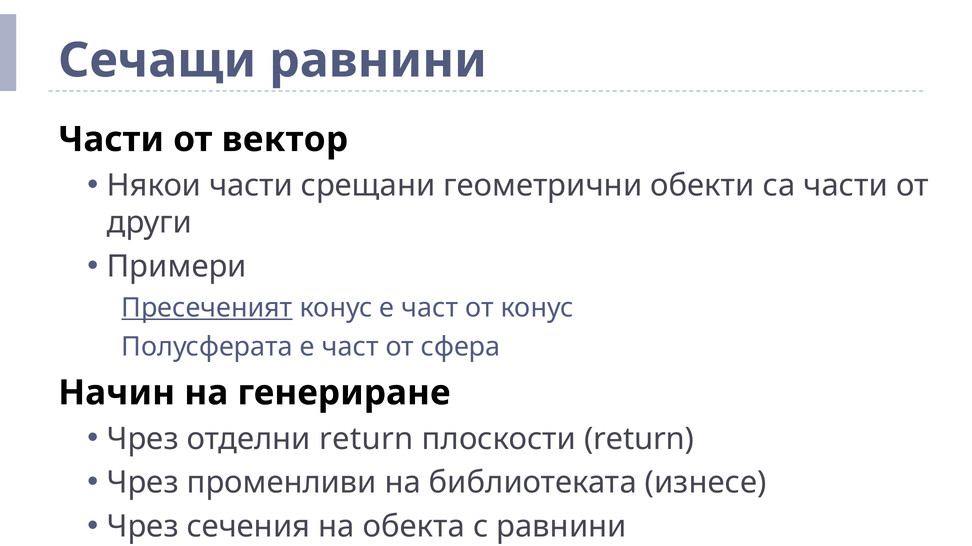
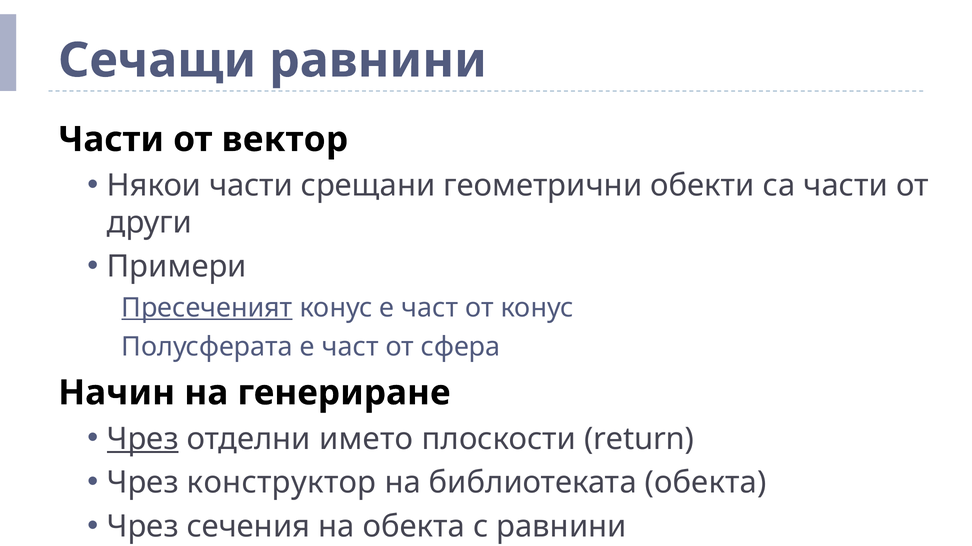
Чрез at (143, 439) underline: none -> present
отделни return: return -> името
променливи: променливи -> конструктор
библиотеката изнесе: изнесе -> обекта
